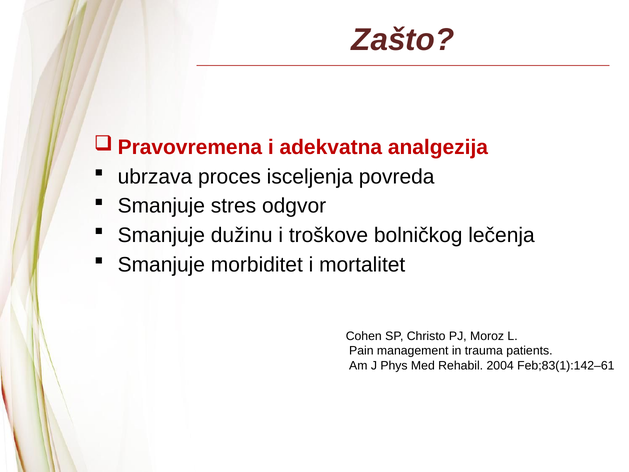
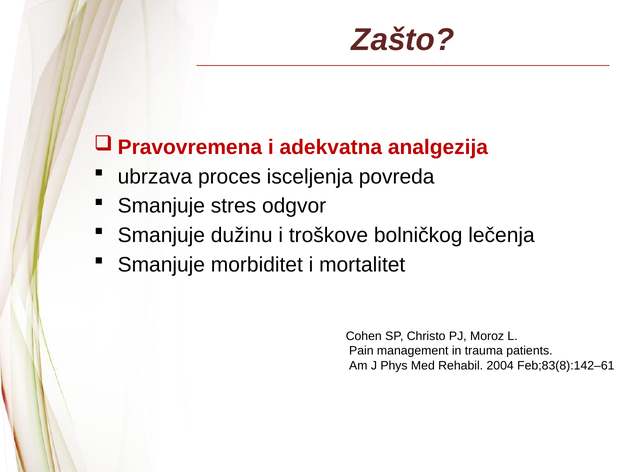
Feb;83(1):142–61: Feb;83(1):142–61 -> Feb;83(8):142–61
